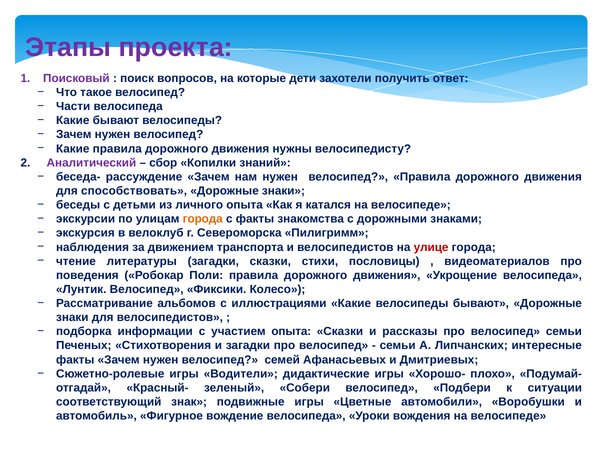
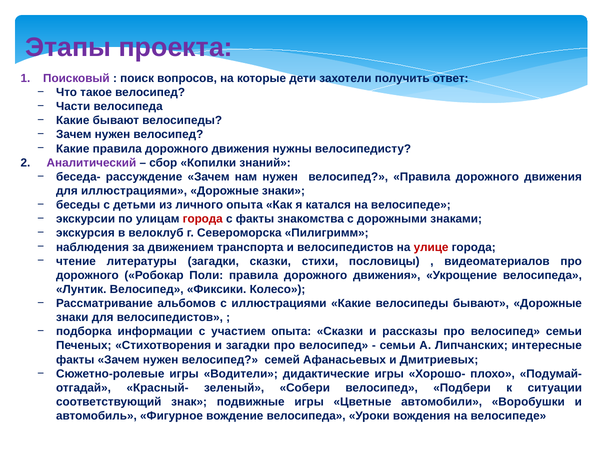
для способствовать: способствовать -> иллюстрациями
города at (203, 219) colour: orange -> red
поведения at (87, 275): поведения -> дорожного
